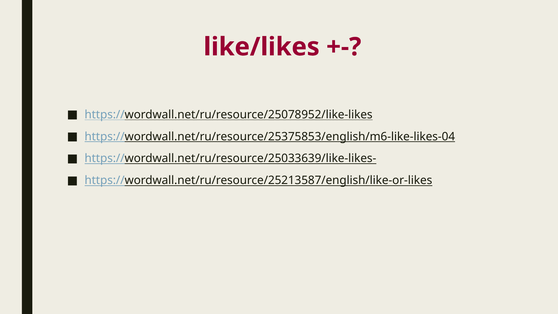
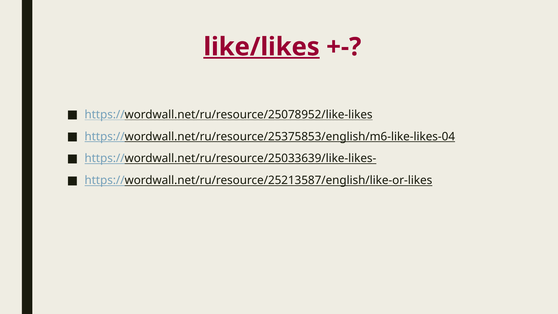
like/likes underline: none -> present
